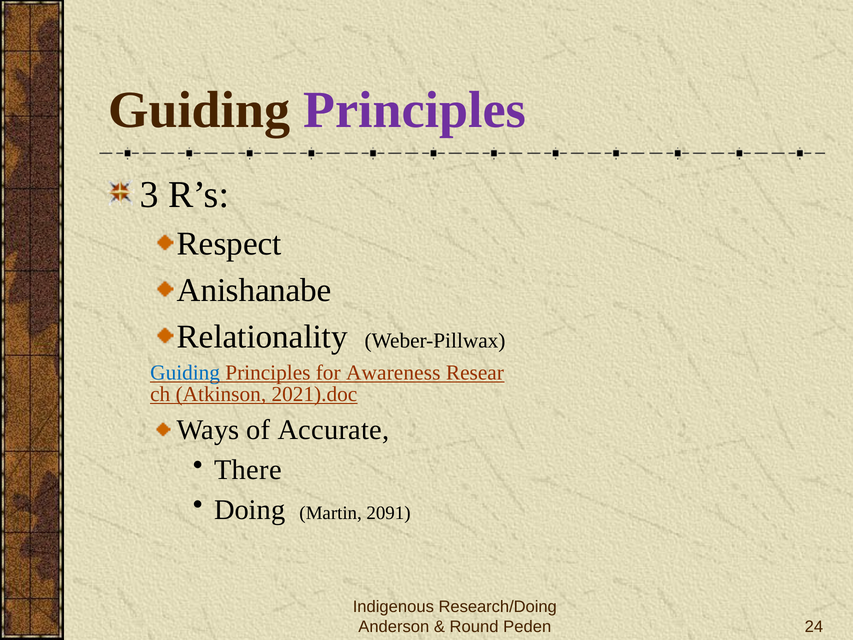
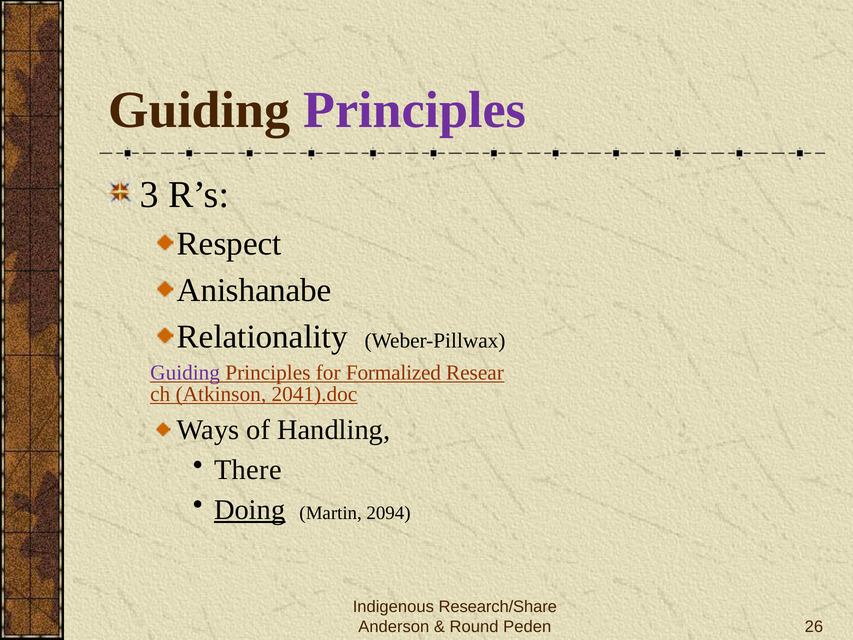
Guiding at (185, 373) colour: blue -> purple
Awareness: Awareness -> Formalized
2021).doc: 2021).doc -> 2041).doc
Accurate: Accurate -> Handling
Doing underline: none -> present
2091: 2091 -> 2094
Research/Doing: Research/Doing -> Research/Share
24: 24 -> 26
